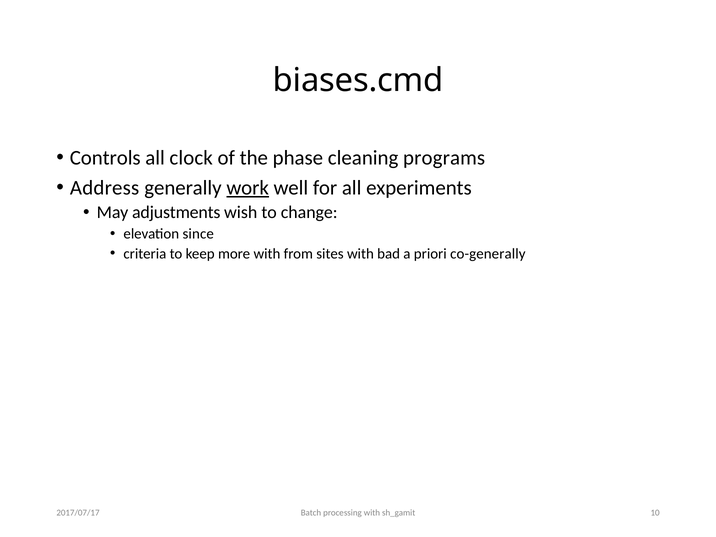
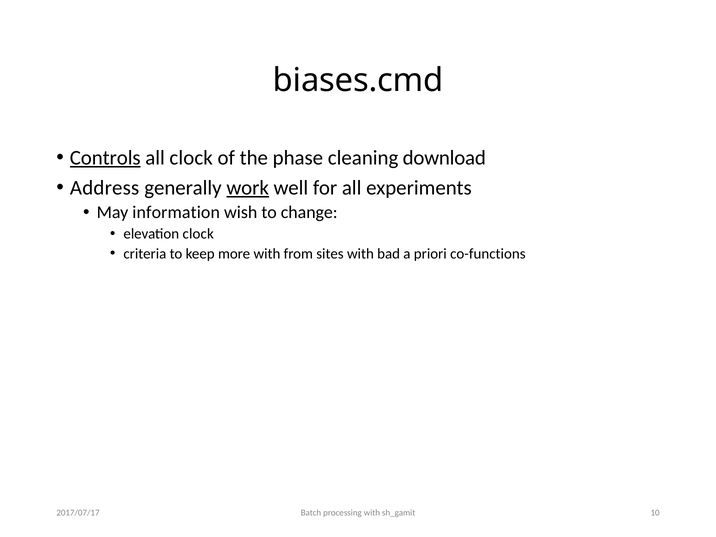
Controls underline: none -> present
programs: programs -> download
adjustments: adjustments -> information
elevation since: since -> clock
co-generally: co-generally -> co-functions
